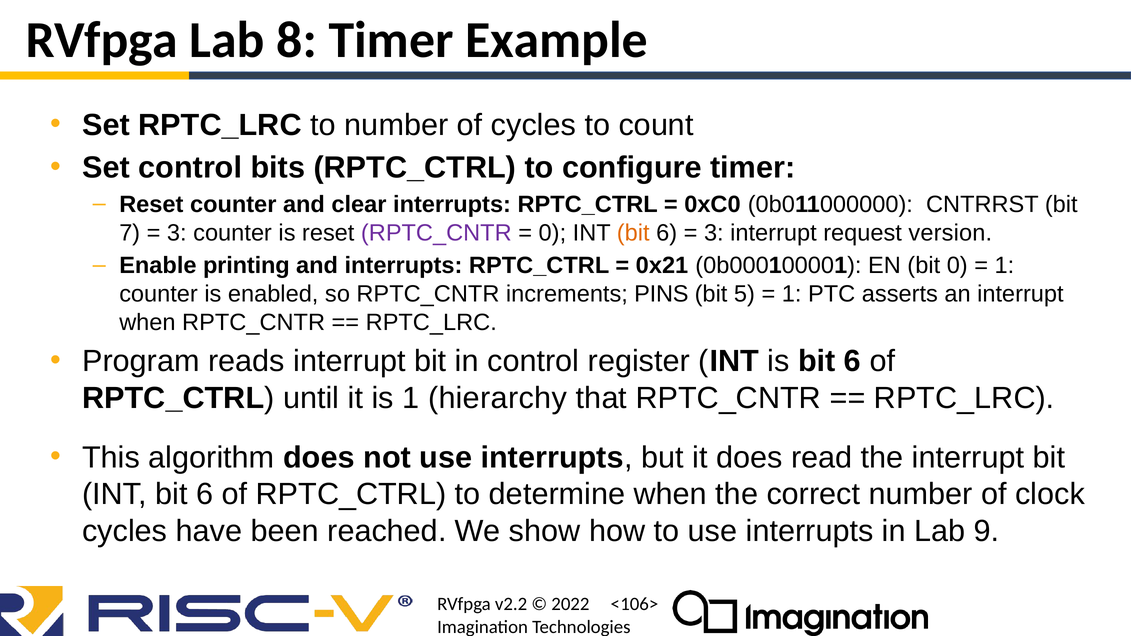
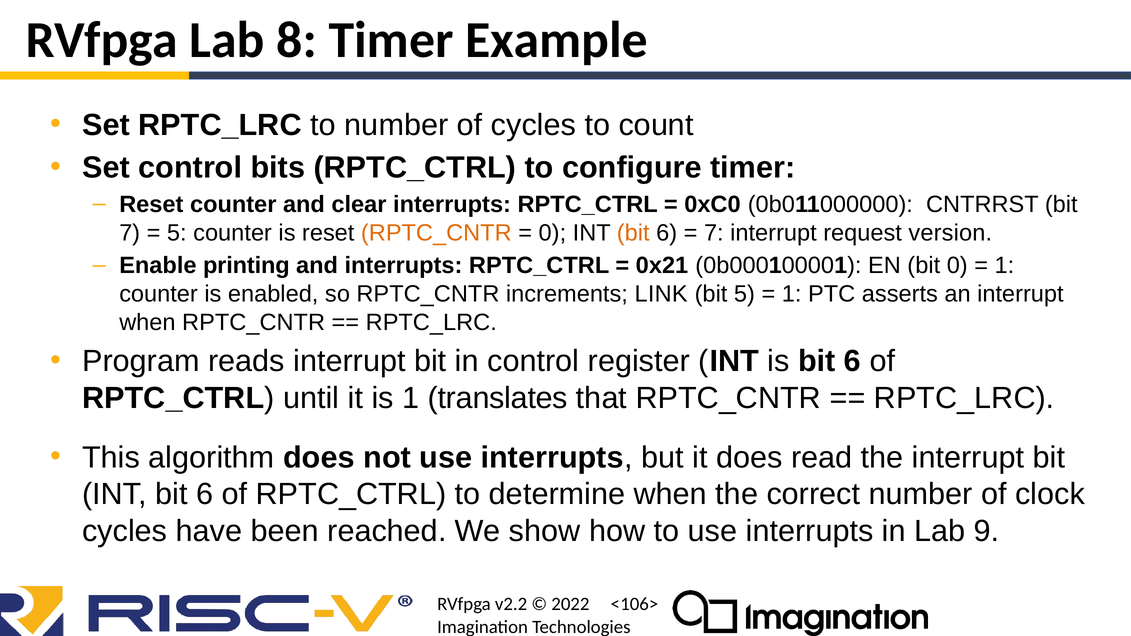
3 at (177, 233): 3 -> 5
RPTC_CNTR at (436, 233) colour: purple -> orange
3 at (714, 233): 3 -> 7
PINS: PINS -> LINK
hierarchy: hierarchy -> translates
